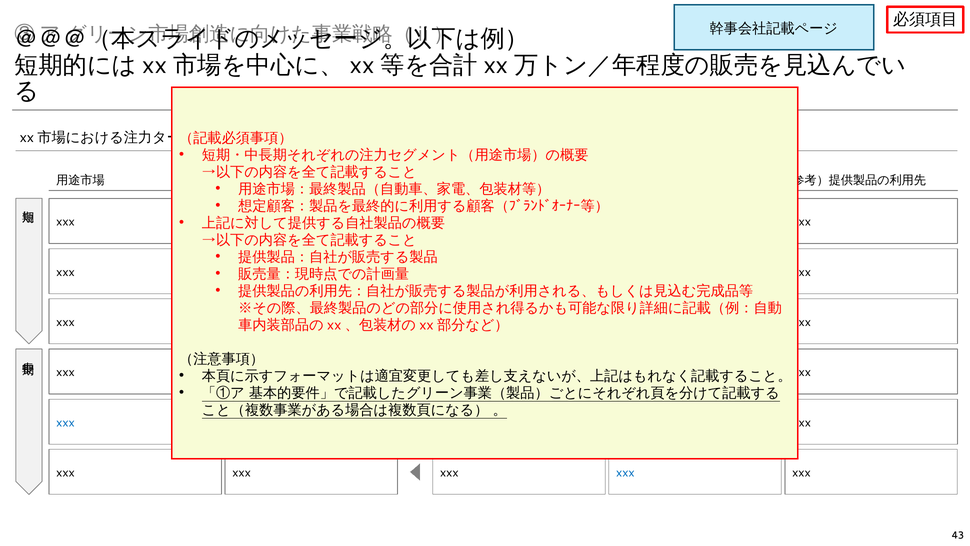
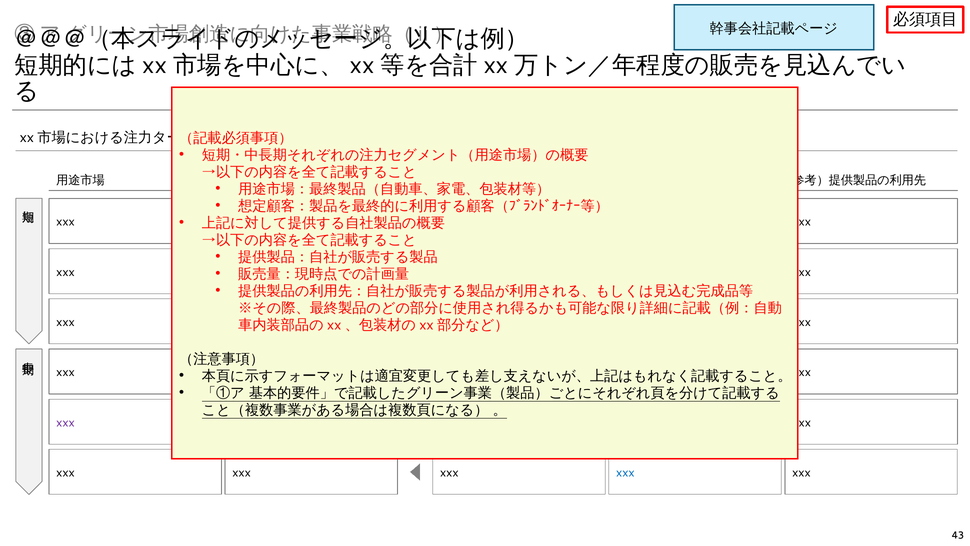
xxx at (66, 422) colour: blue -> purple
